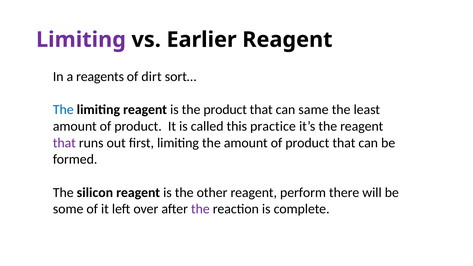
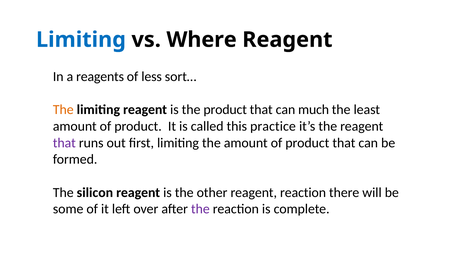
Limiting at (81, 40) colour: purple -> blue
Earlier: Earlier -> Where
dirt: dirt -> less
The at (63, 110) colour: blue -> orange
same: same -> much
reagent perform: perform -> reaction
